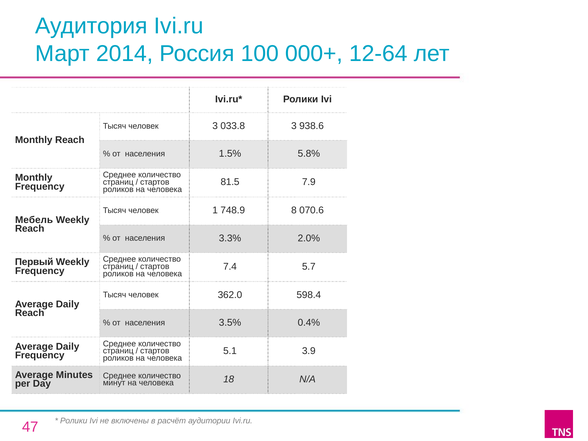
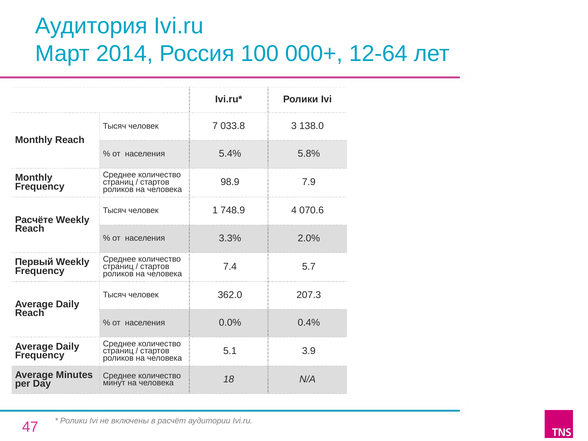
человек 3: 3 -> 7
938.6: 938.6 -> 138.0
1.5%: 1.5% -> 5.4%
81.5: 81.5 -> 98.9
8: 8 -> 4
Мебель: Мебель -> Расчёте
598.4: 598.4 -> 207.3
3.5%: 3.5% -> 0.0%
